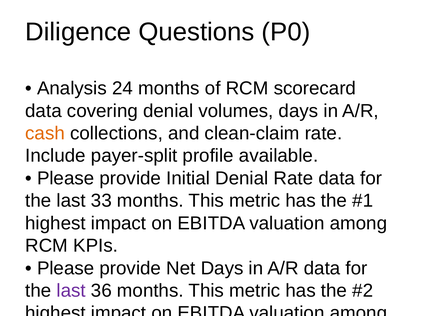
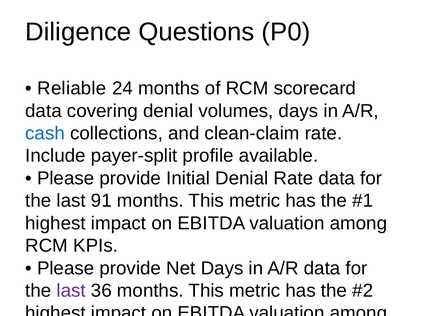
Analysis: Analysis -> Reliable
cash at (45, 134) colour: orange -> blue
33: 33 -> 91
